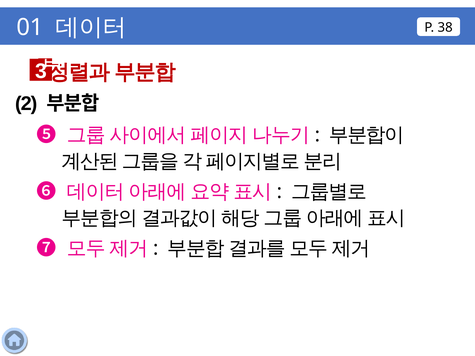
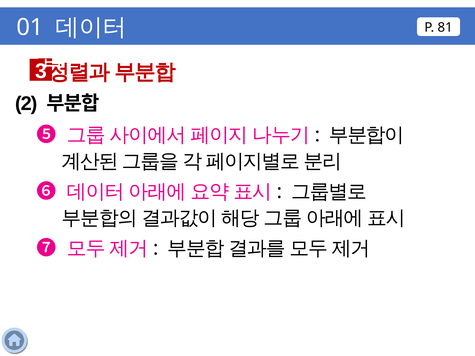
38: 38 -> 81
